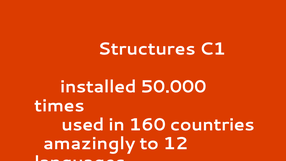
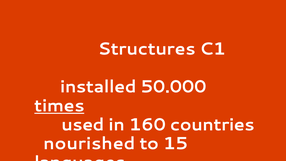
times underline: none -> present
amazingly: amazingly -> nourished
12: 12 -> 15
